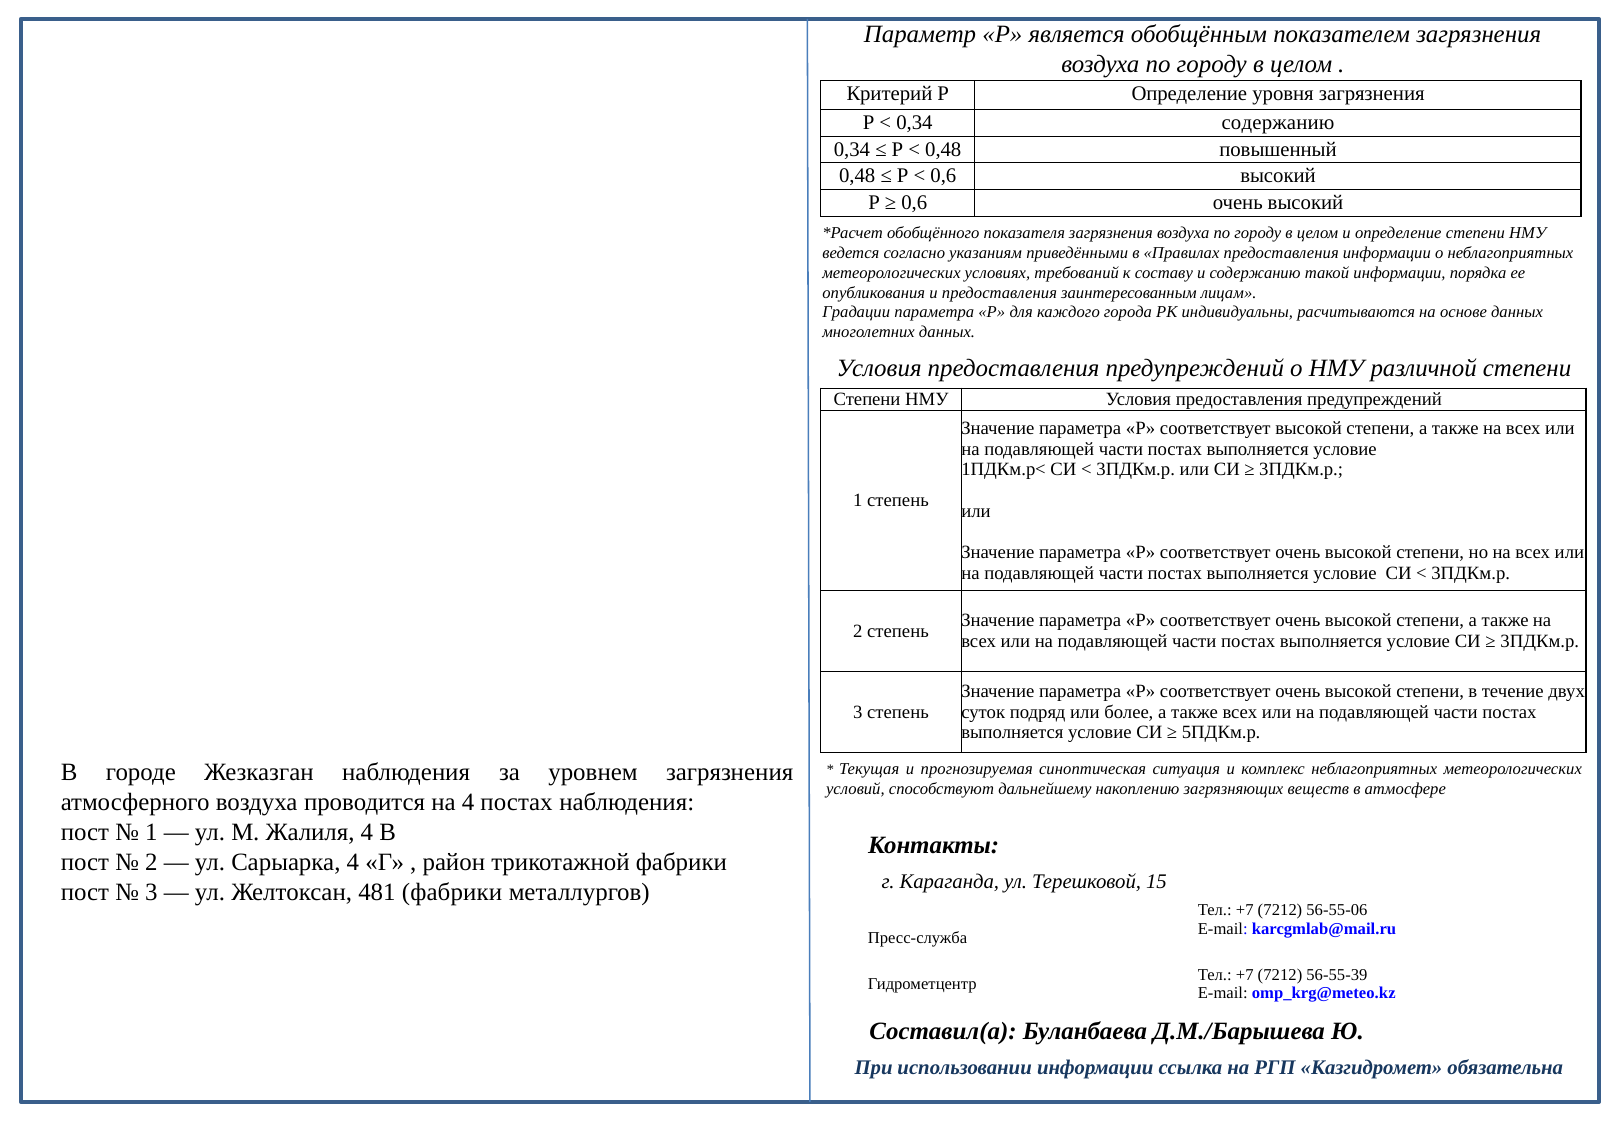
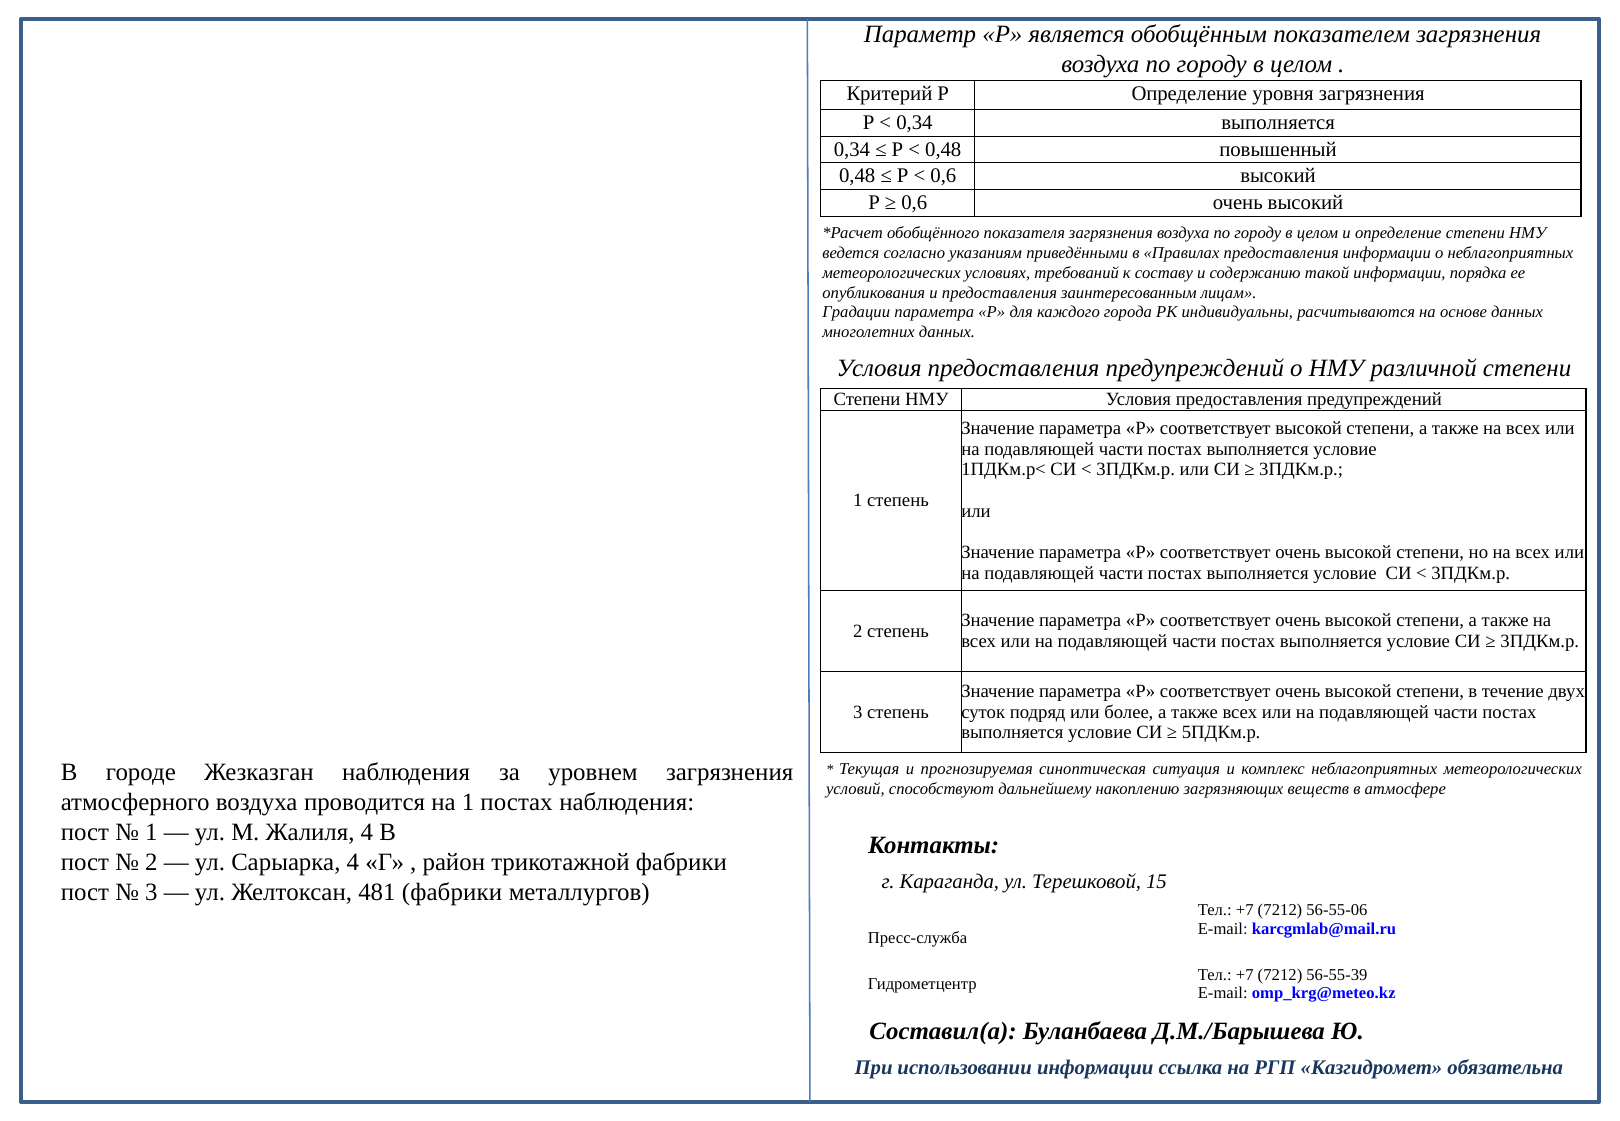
0,34 содержанию: содержанию -> выполняется
на 4: 4 -> 1
